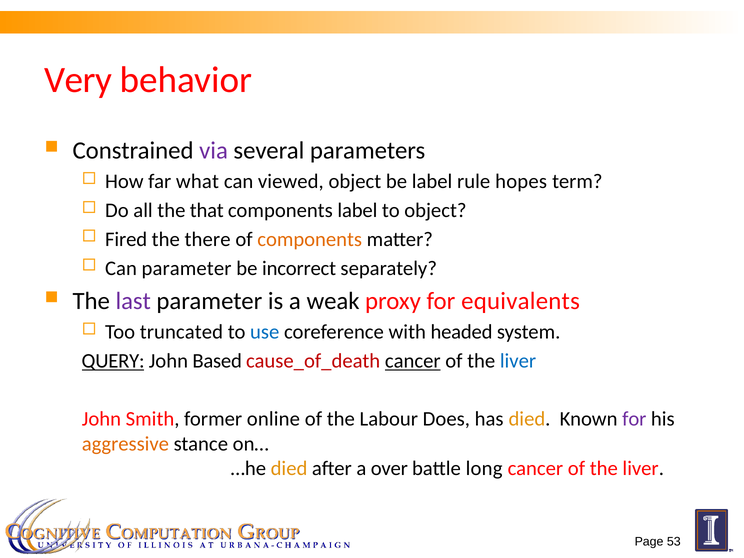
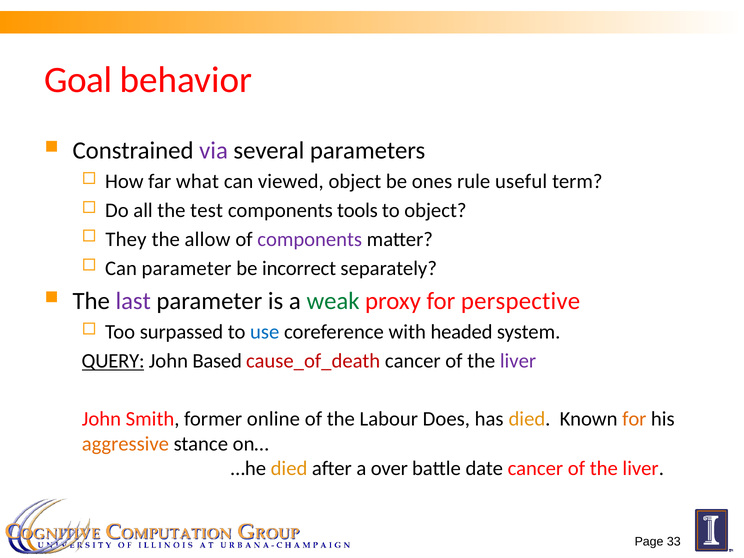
Very: Very -> Goal
be label: label -> ones
hopes: hopes -> useful
that: that -> test
components label: label -> tools
Fired: Fired -> They
there: there -> allow
components at (310, 240) colour: orange -> purple
weak colour: black -> green
equivalents: equivalents -> perspective
truncated: truncated -> surpassed
cancer at (413, 361) underline: present -> none
liver at (518, 361) colour: blue -> purple
for at (634, 419) colour: purple -> orange
long: long -> date
53: 53 -> 33
